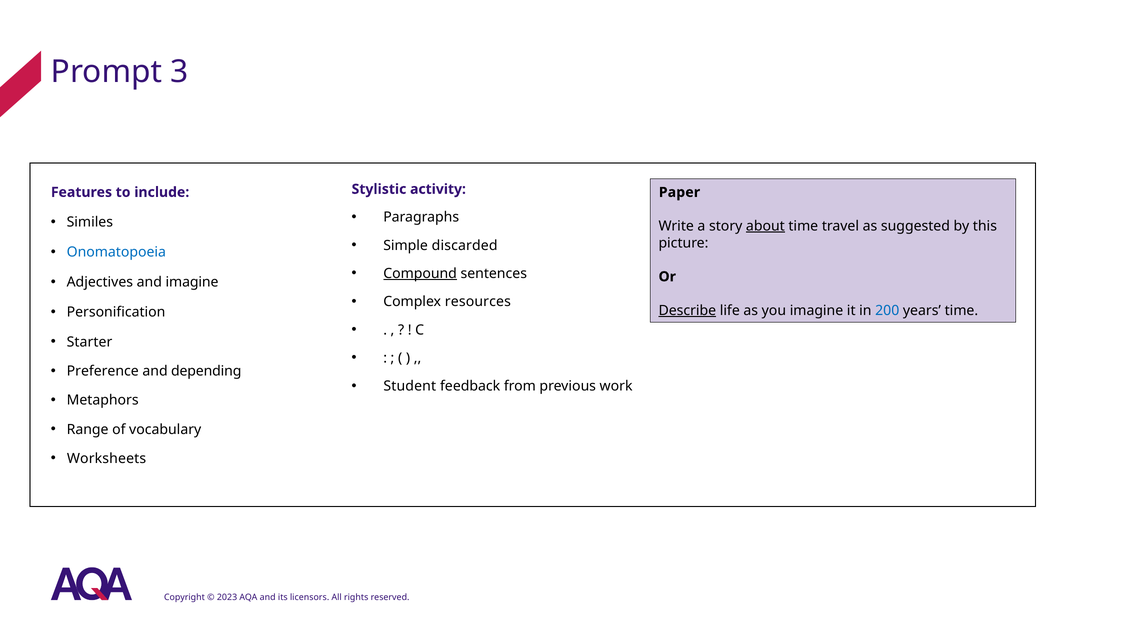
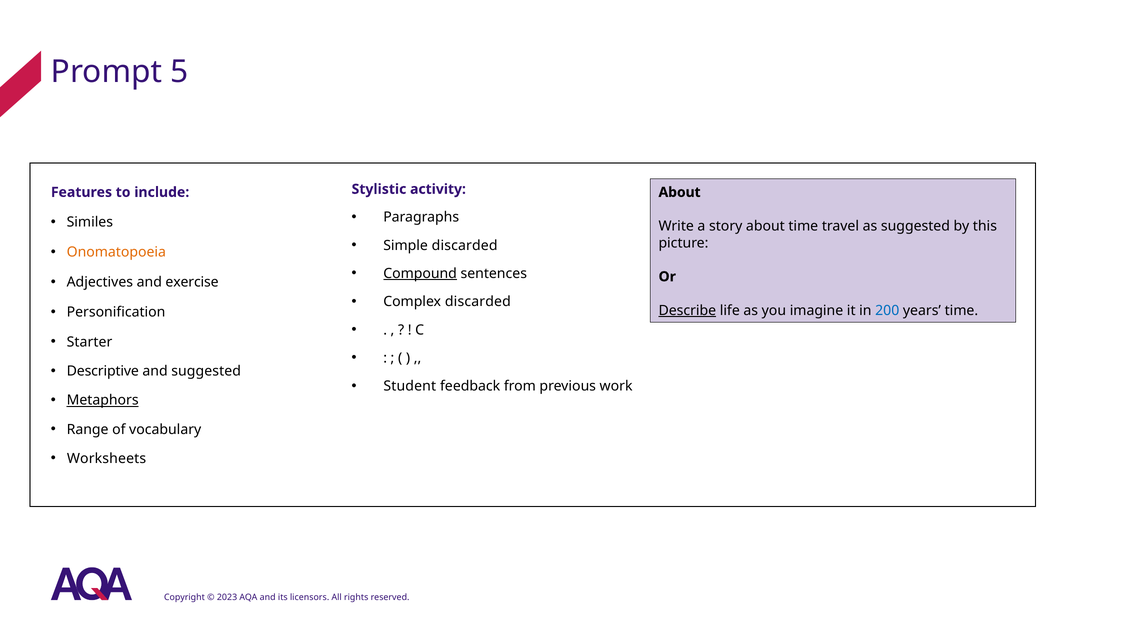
3: 3 -> 5
Paper at (679, 192): Paper -> About
about at (765, 226) underline: present -> none
Onomatopoeia colour: blue -> orange
and imagine: imagine -> exercise
Complex resources: resources -> discarded
Preference: Preference -> Descriptive
and depending: depending -> suggested
Metaphors underline: none -> present
